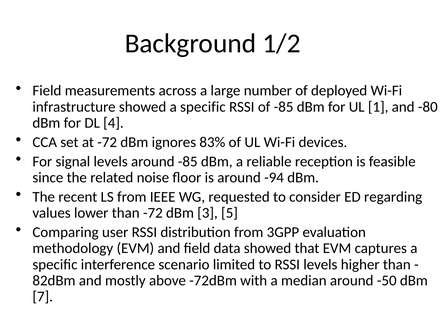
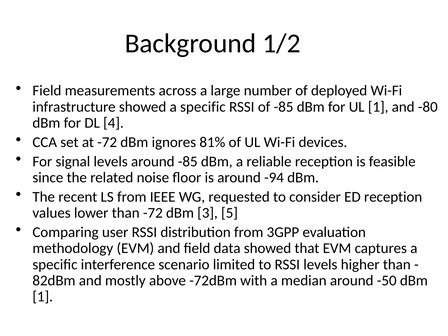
83%: 83% -> 81%
ED regarding: regarding -> reception
7 at (43, 297): 7 -> 1
